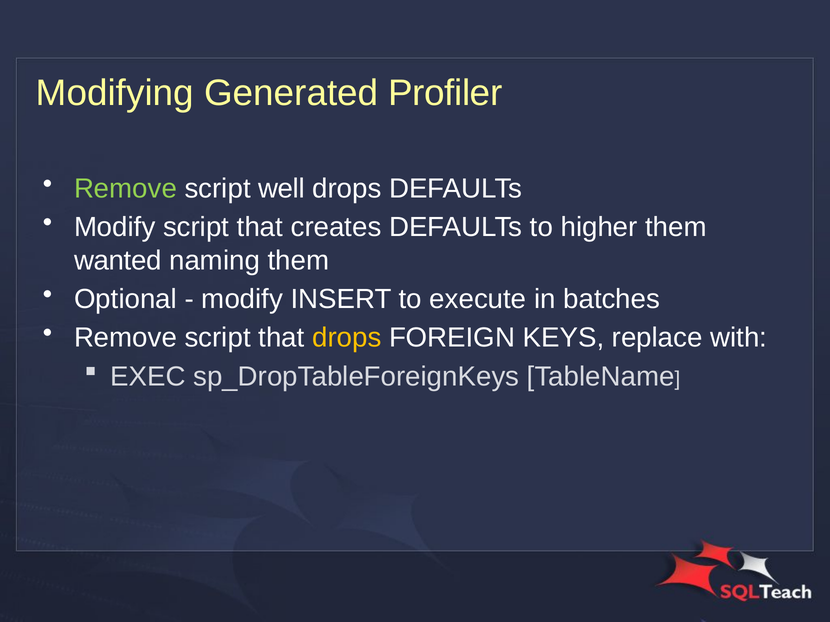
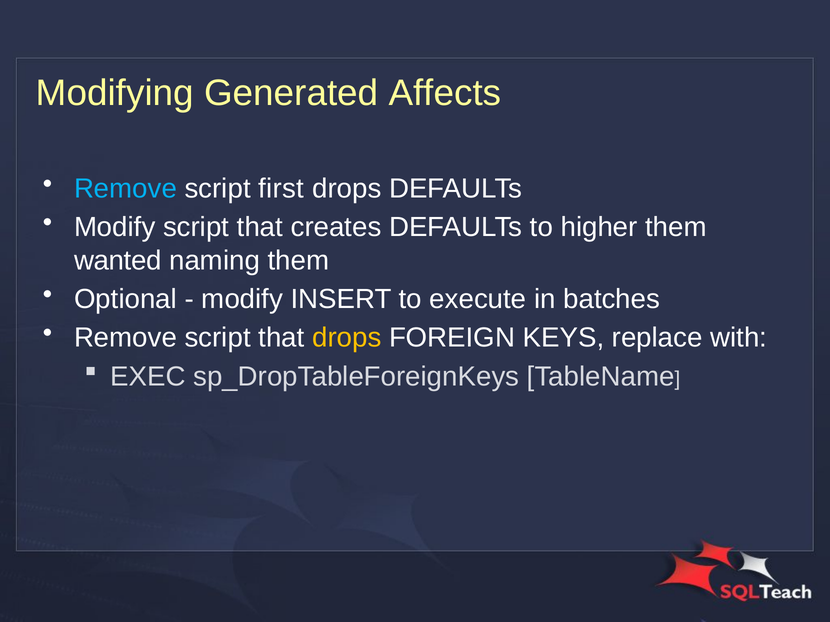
Profiler: Profiler -> Affects
Remove at (125, 189) colour: light green -> light blue
well: well -> first
